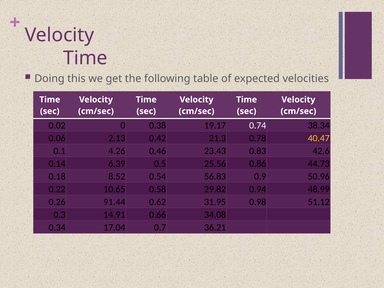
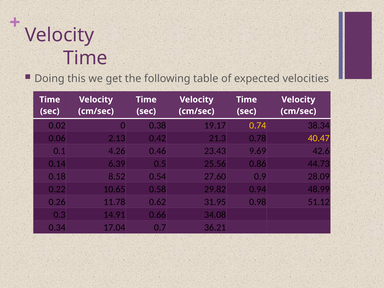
0.74 colour: white -> yellow
0.83: 0.83 -> 9.69
56.83: 56.83 -> 27.60
50.96: 50.96 -> 28.09
91.44: 91.44 -> 11.78
